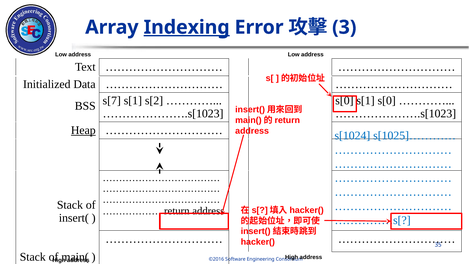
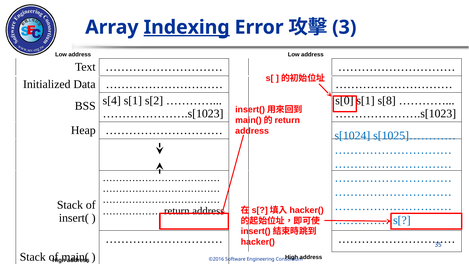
s[7: s[7 -> s[4
s[1 s[0: s[0 -> s[8
Heap underline: present -> none
